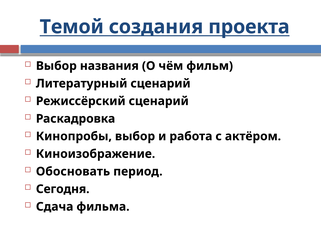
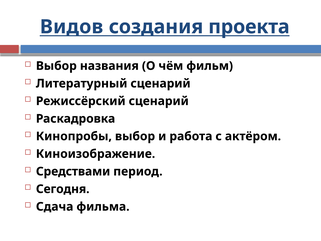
Темой: Темой -> Видов
Обосновать: Обосновать -> Средствами
